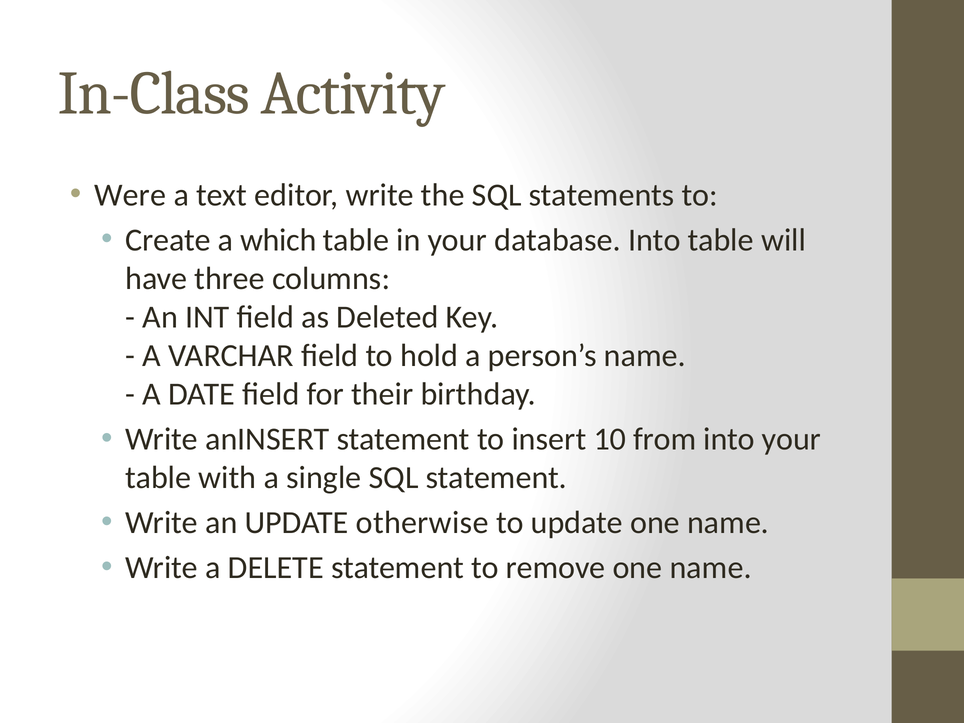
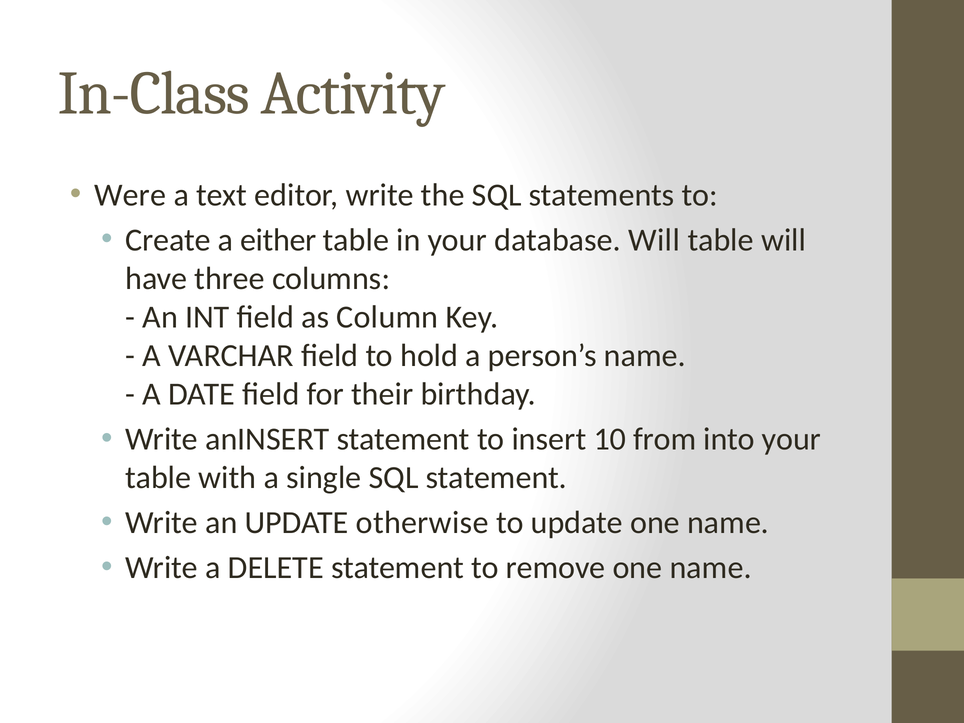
which: which -> either
database Into: Into -> Will
Deleted: Deleted -> Column
